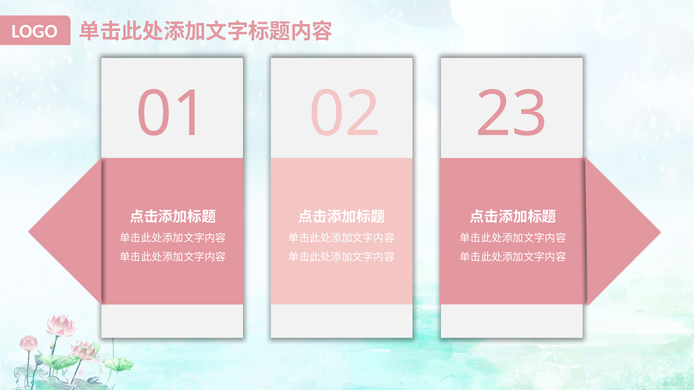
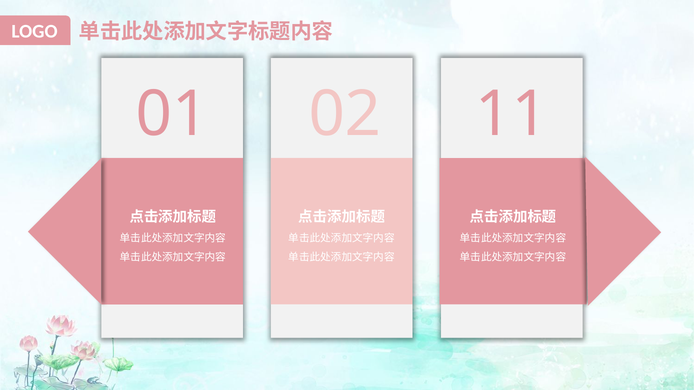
23: 23 -> 11
